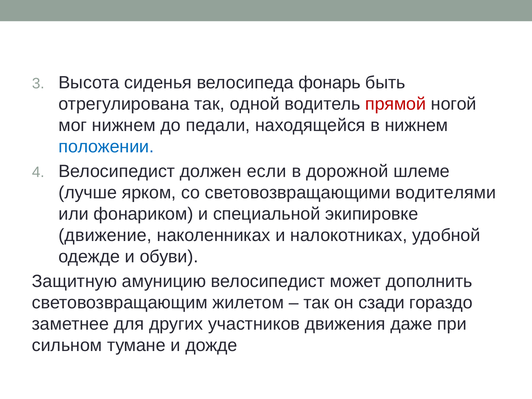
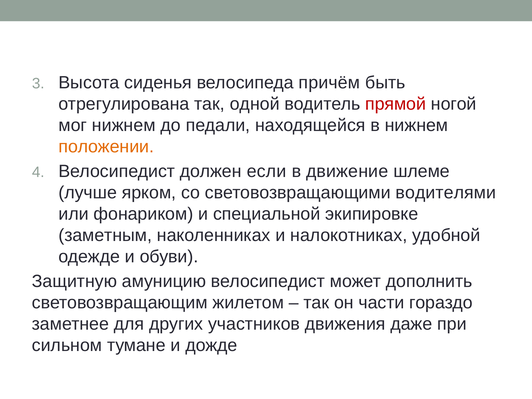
фонарь: фонарь -> причём
положении colour: blue -> orange
дорожной: дорожной -> движение
движение: движение -> заметным
сзади: сзади -> части
